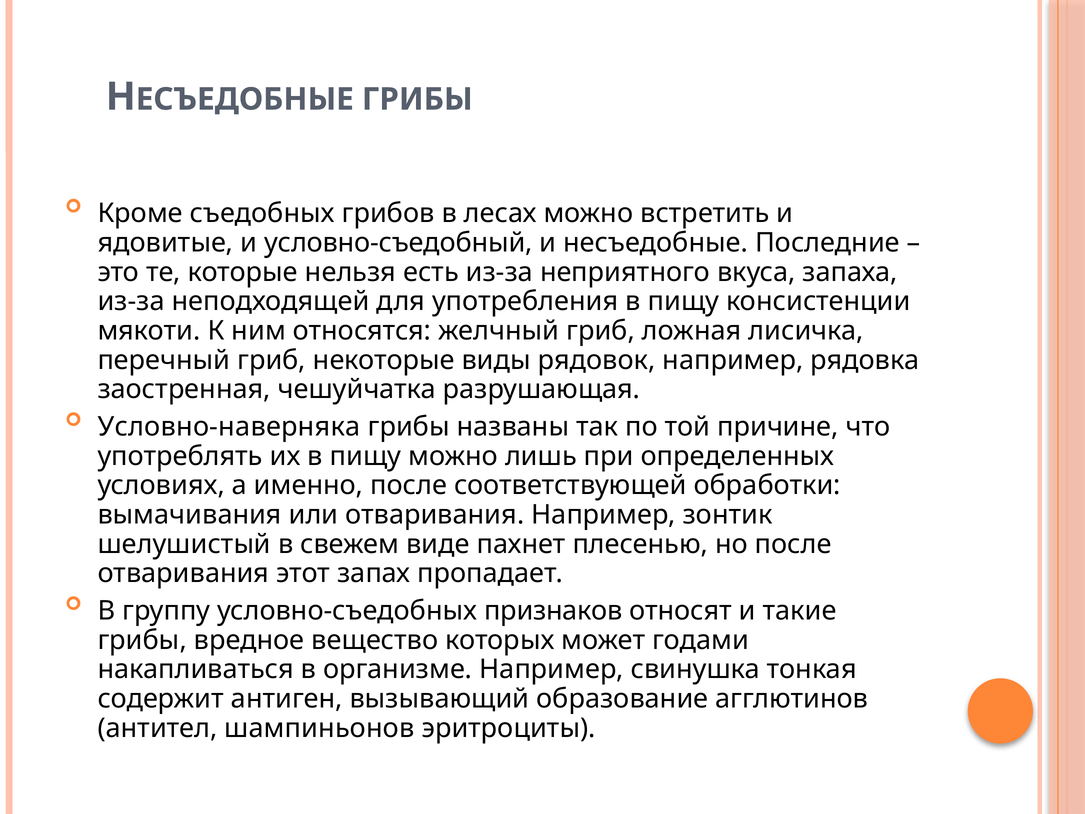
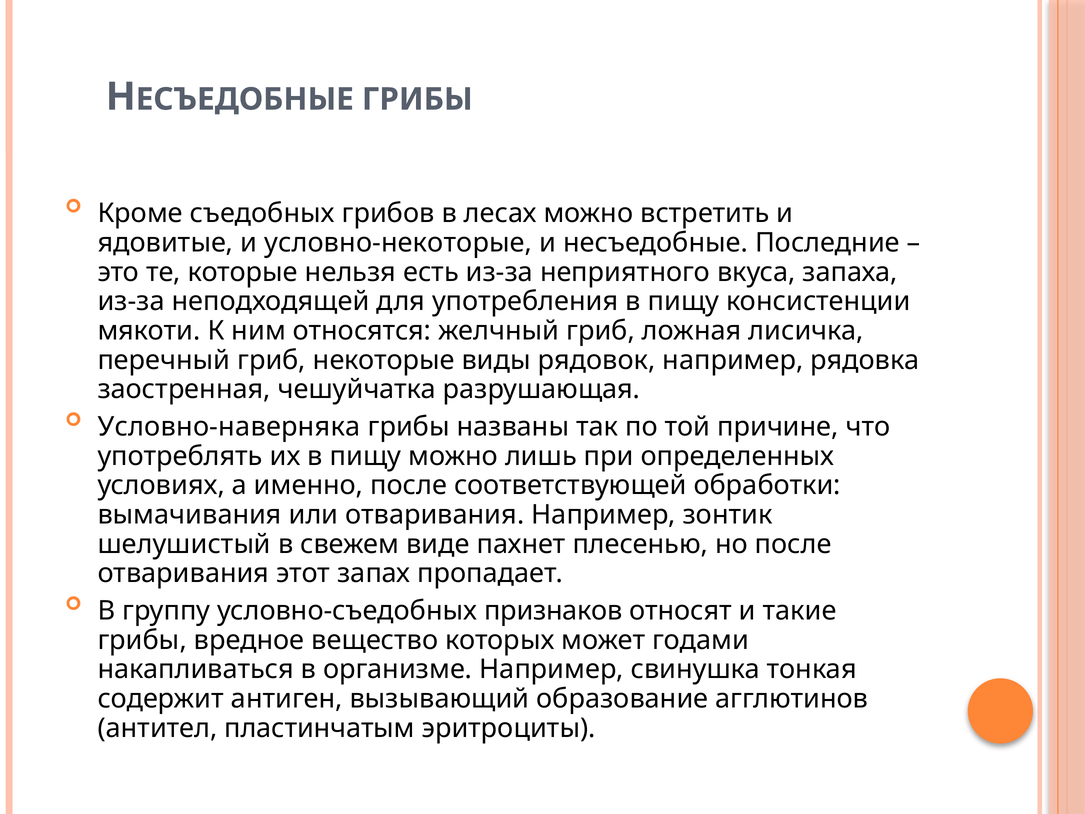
условно-съедобный: условно-съедобный -> условно-некоторые
шампиньонов: шампиньонов -> пластинчатым
